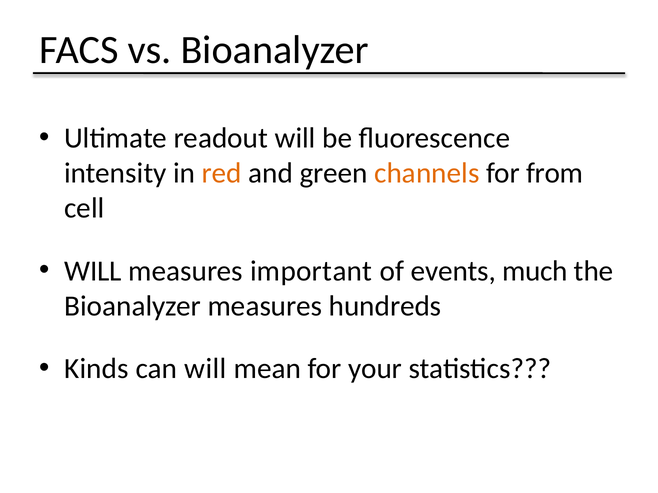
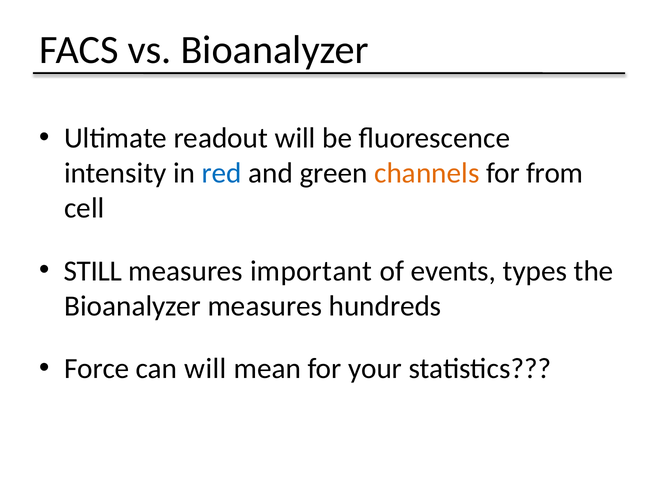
red colour: orange -> blue
WILL at (93, 271): WILL -> STILL
much: much -> types
Kinds: Kinds -> Force
